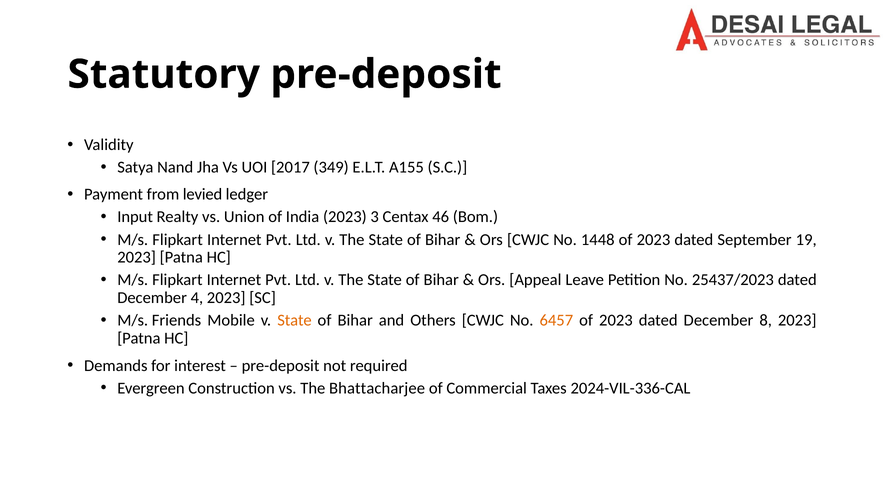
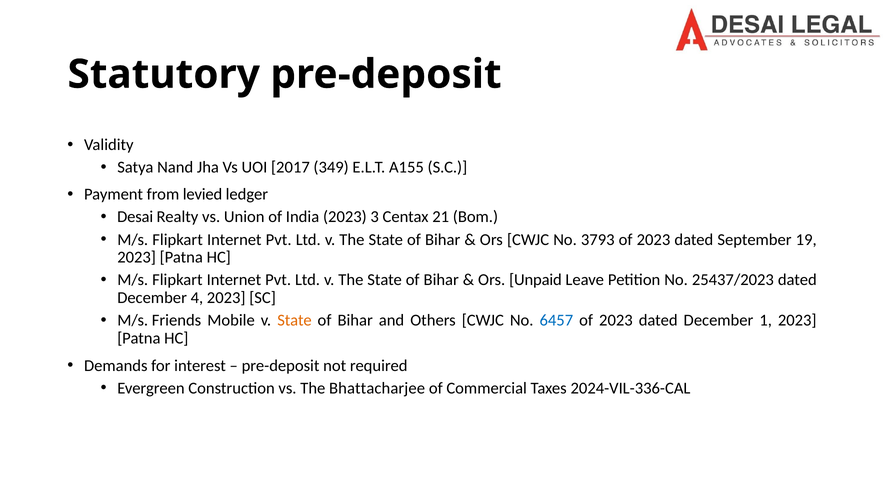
Input: Input -> Desai
46: 46 -> 21
1448: 1448 -> 3793
Appeal: Appeal -> Unpaid
6457 colour: orange -> blue
8: 8 -> 1
